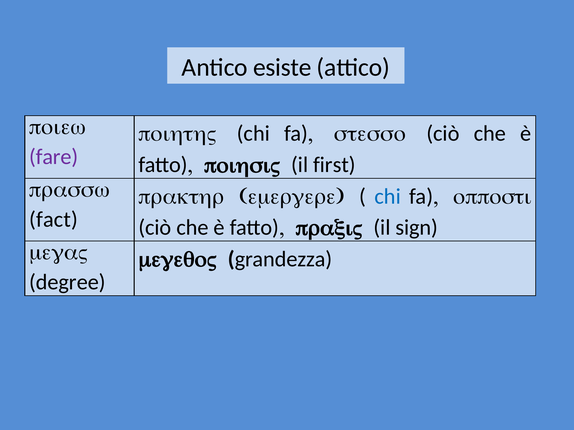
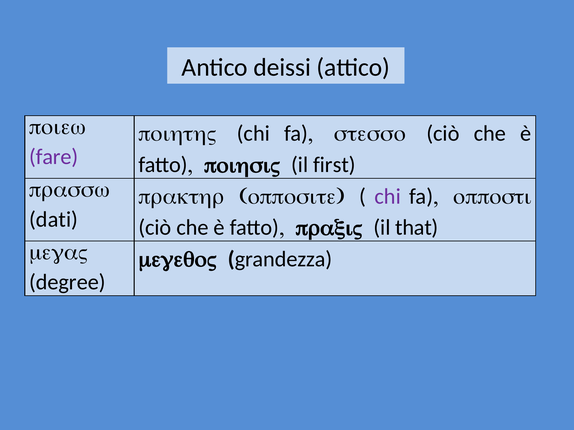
esiste: esiste -> deissi
emergere: emergere -> opposite
chi at (388, 197) colour: blue -> purple
fact: fact -> dati
sign: sign -> that
